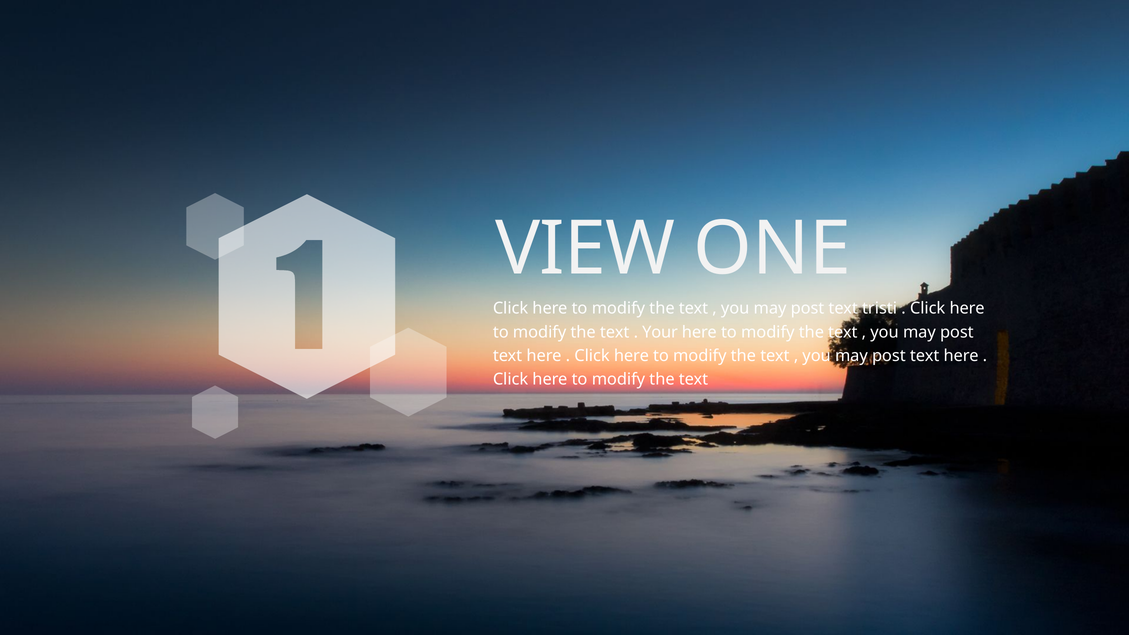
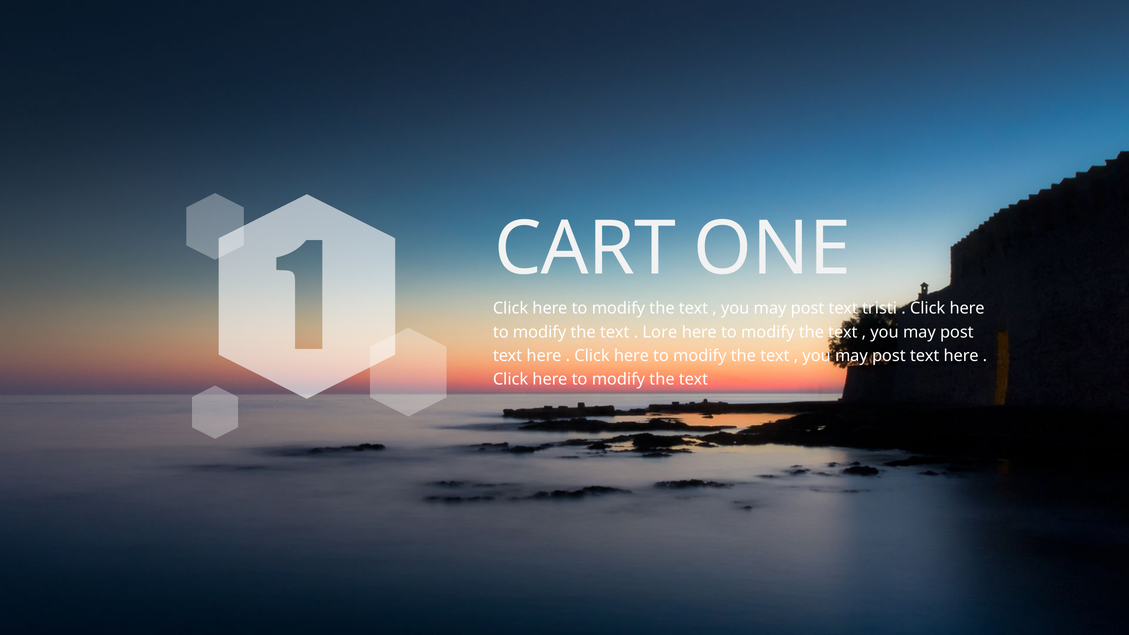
VIEW: VIEW -> CART
Your: Your -> Lore
